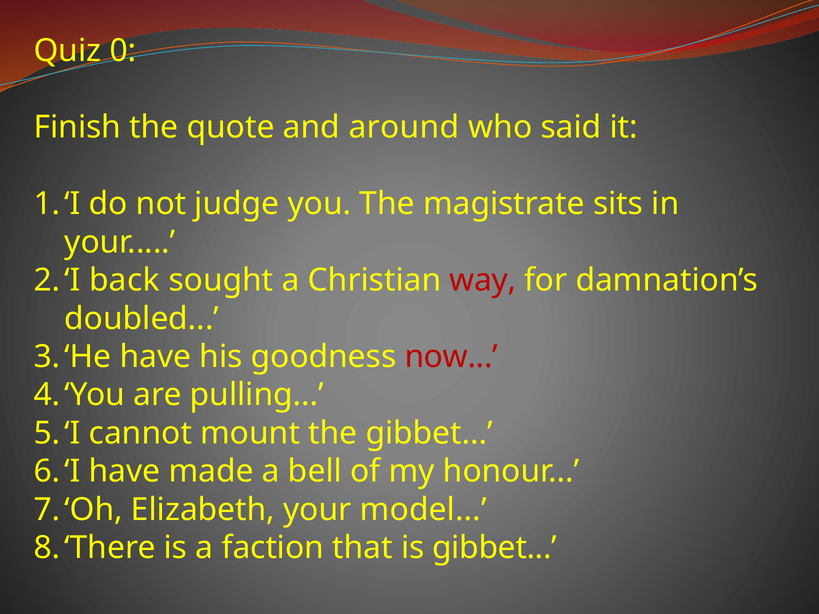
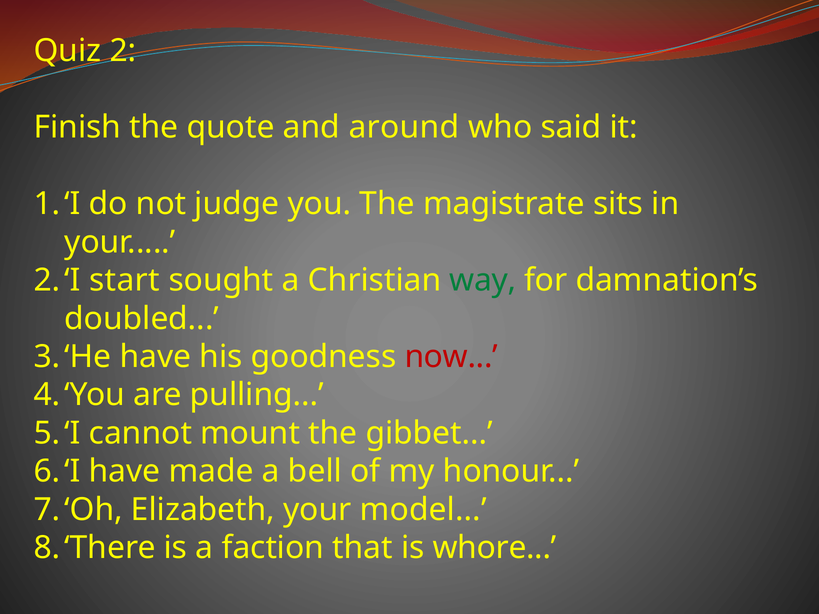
0: 0 -> 2
back: back -> start
way colour: red -> green
is gibbet: gibbet -> whore
